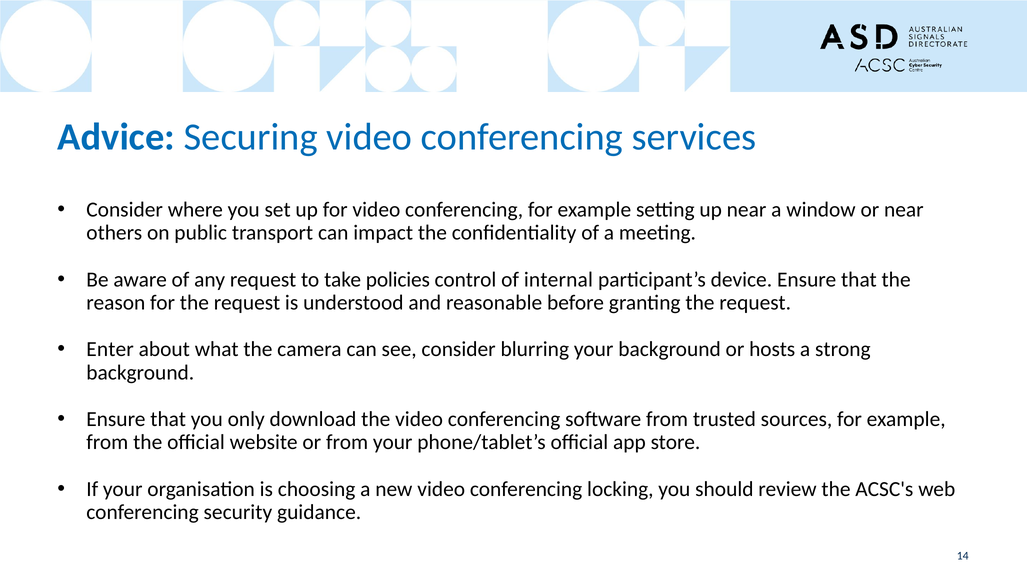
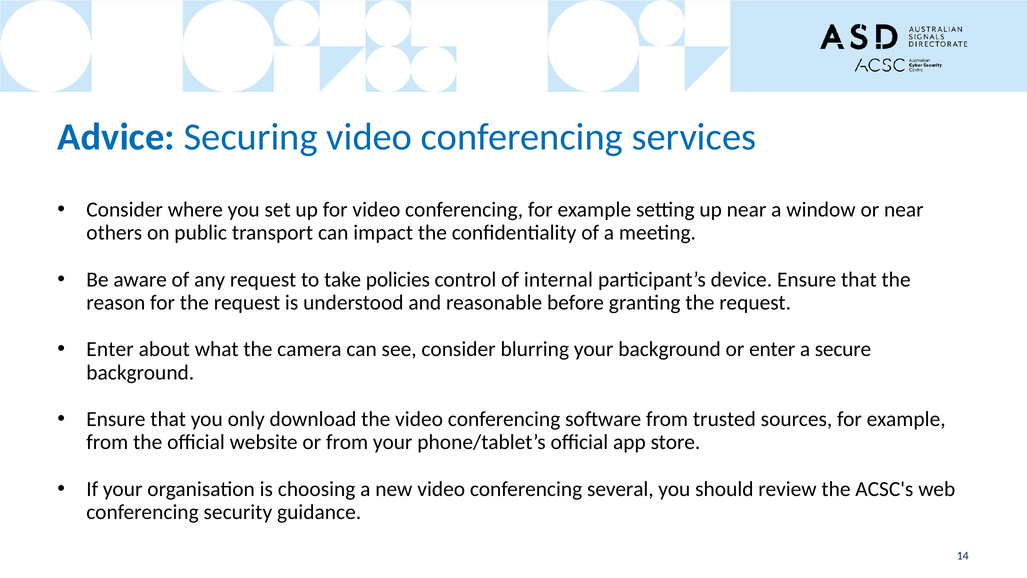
or hosts: hosts -> enter
strong: strong -> secure
locking: locking -> several
